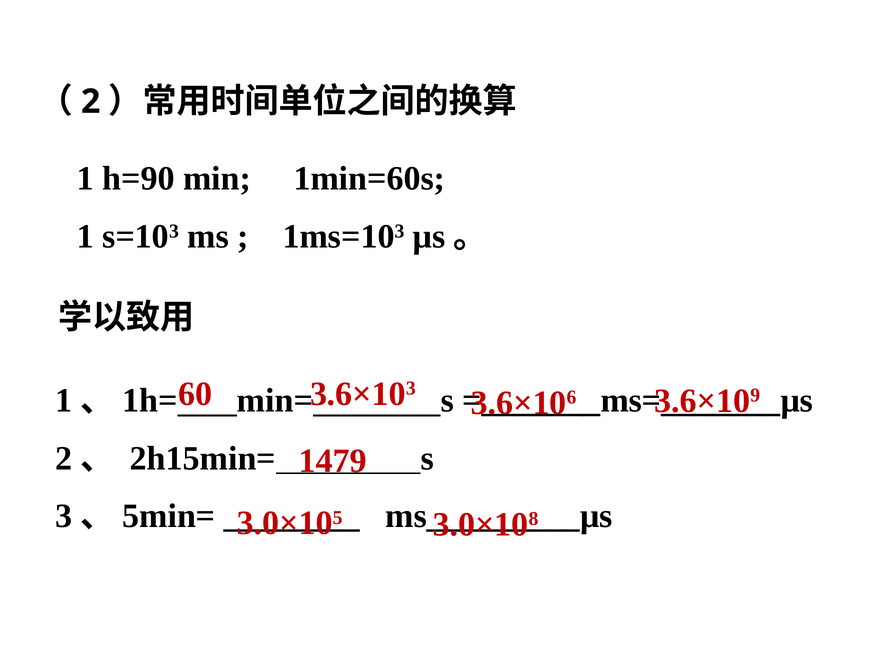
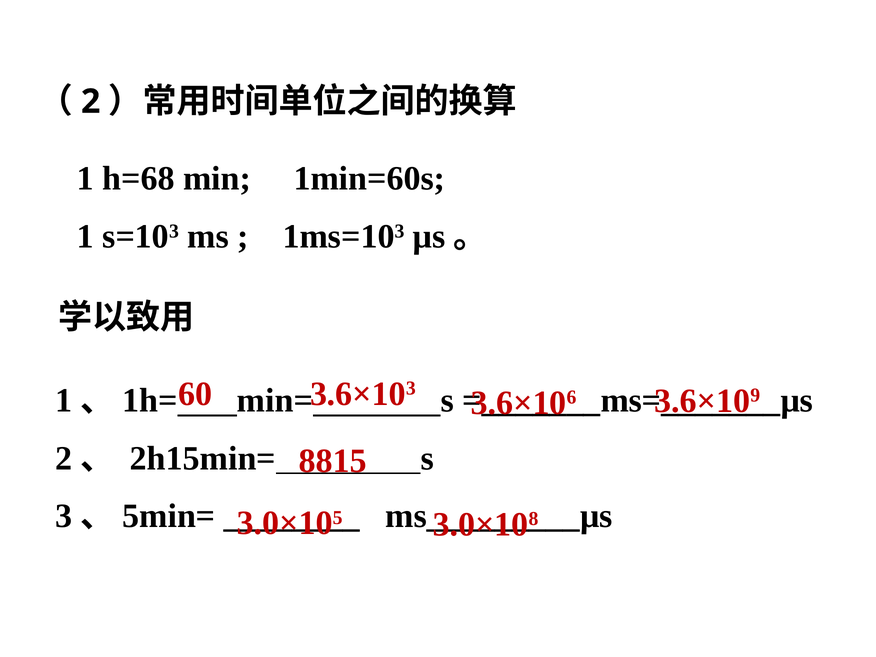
h=90: h=90 -> h=68
1479: 1479 -> 8815
